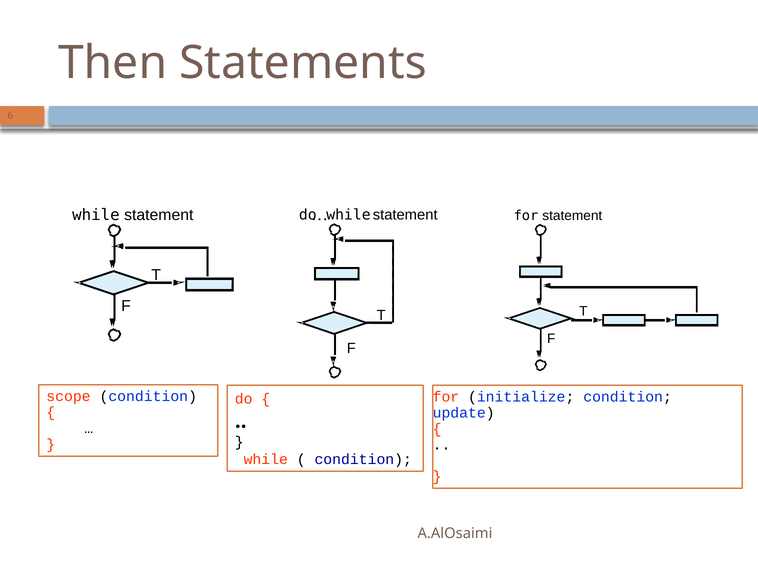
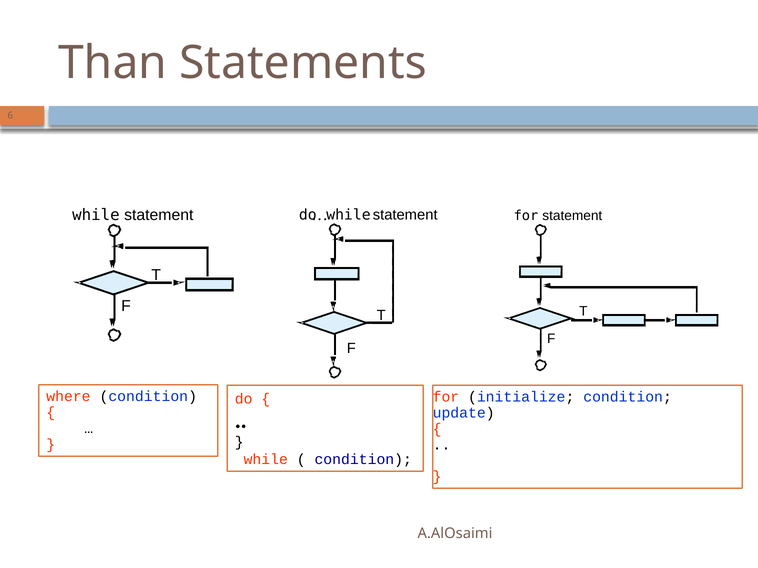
Then: Then -> Than
scope: scope -> where
